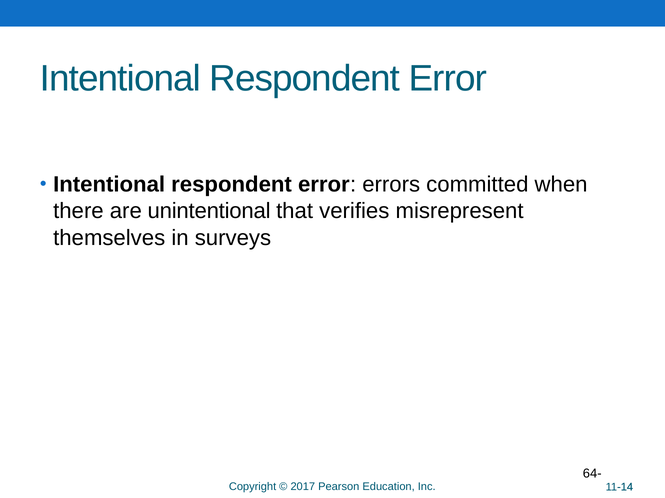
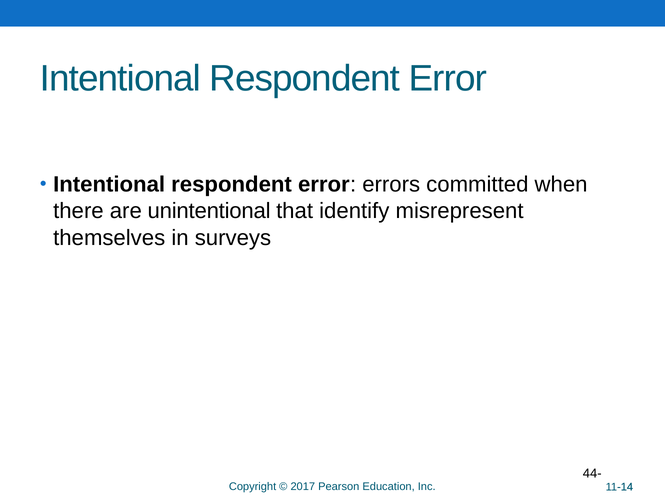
verifies: verifies -> identify
64-: 64- -> 44-
